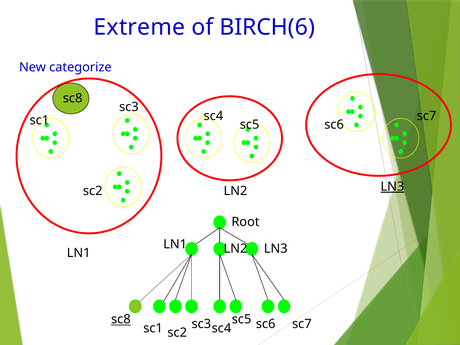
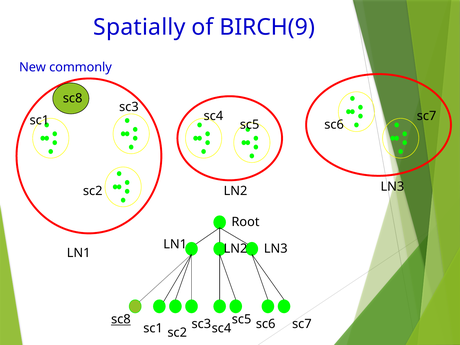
Extreme: Extreme -> Spatially
BIRCH(6: BIRCH(6 -> BIRCH(9
categorize: categorize -> commonly
LN3 at (392, 187) underline: present -> none
